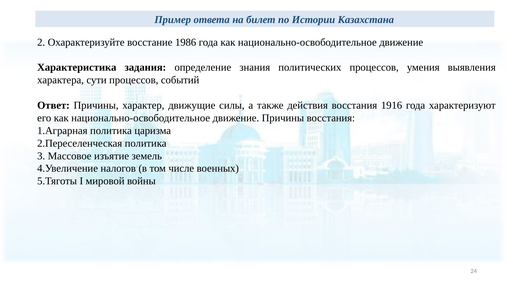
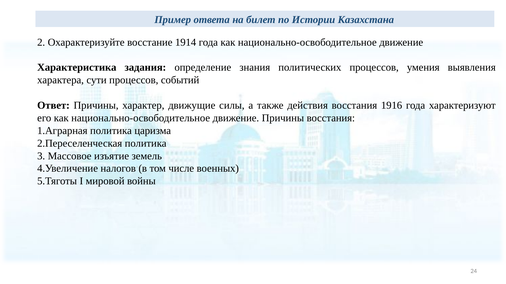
1986: 1986 -> 1914
